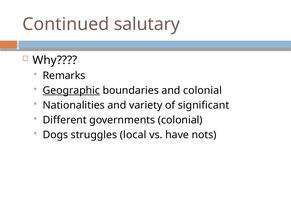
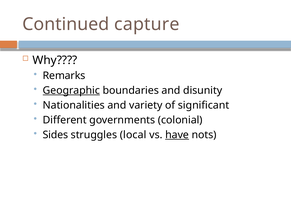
salutary: salutary -> capture
and colonial: colonial -> disunity
Dogs: Dogs -> Sides
have underline: none -> present
